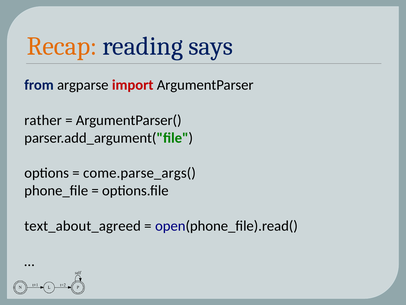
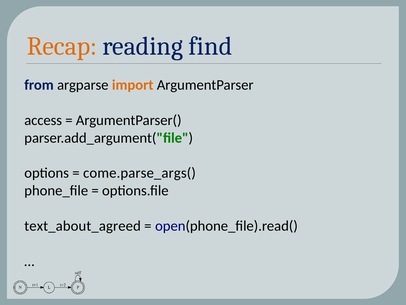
says: says -> find
import colour: red -> orange
rather: rather -> access
